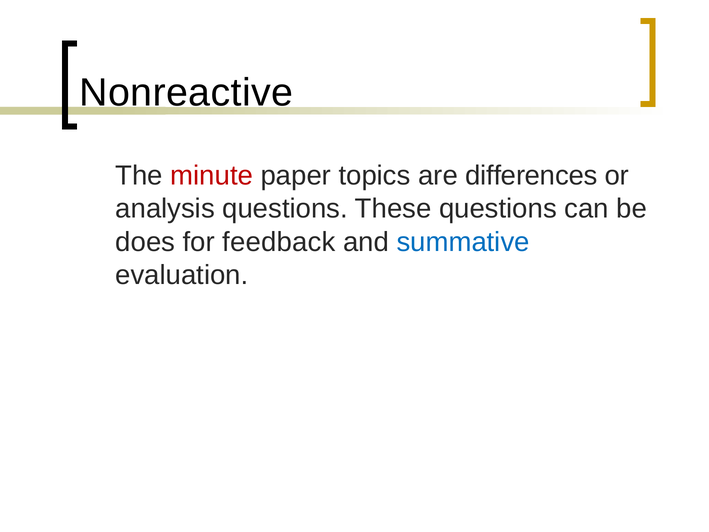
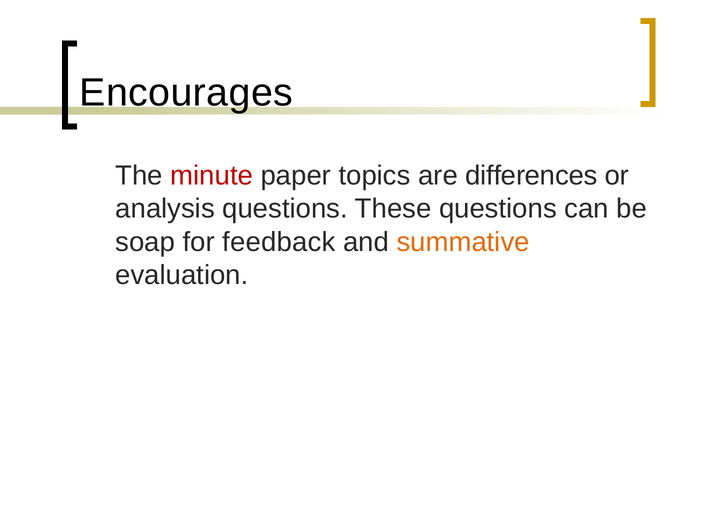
Nonreactive: Nonreactive -> Encourages
does: does -> soap
summative colour: blue -> orange
